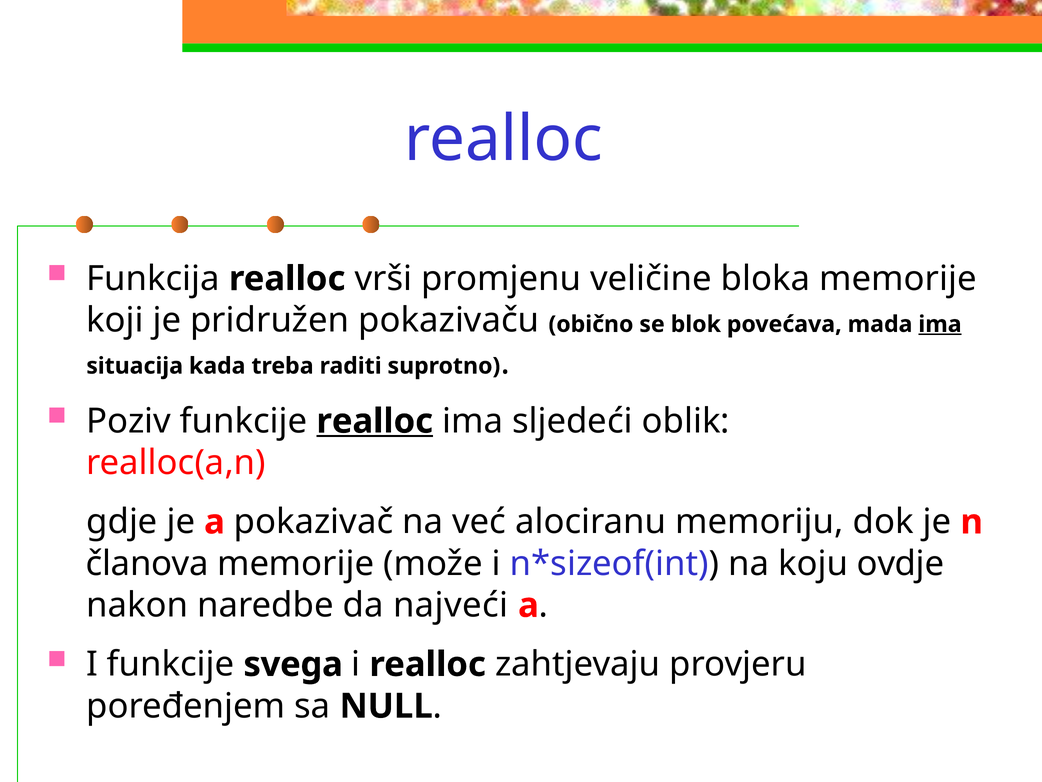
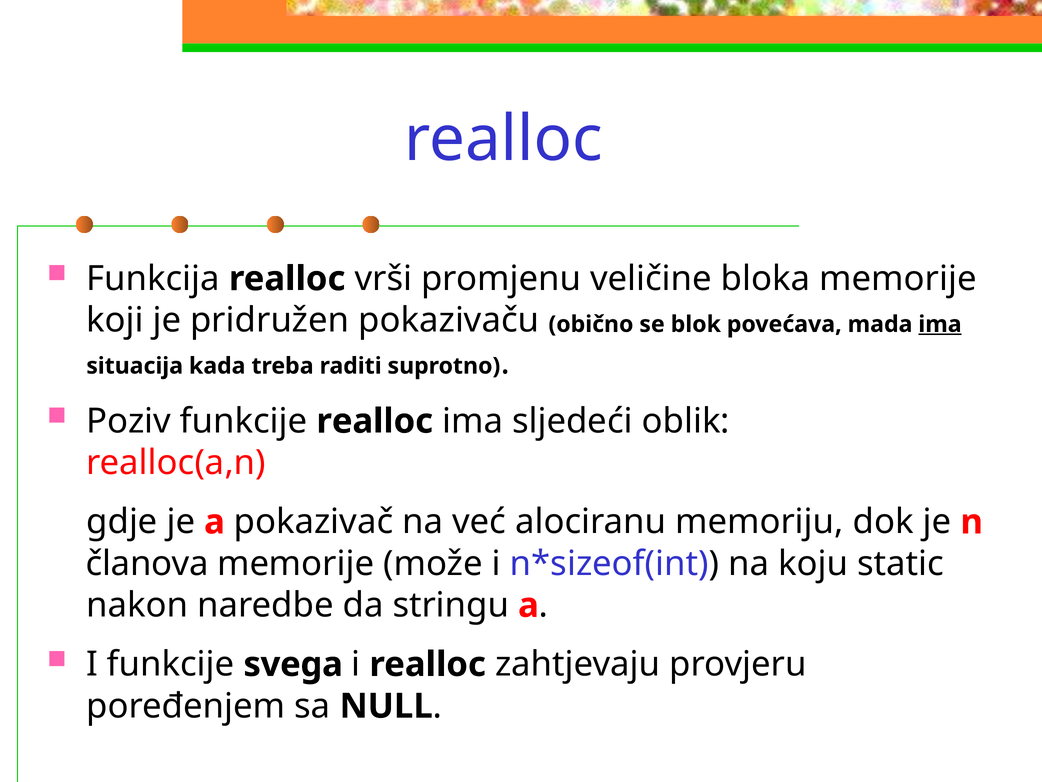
realloc at (375, 421) underline: present -> none
ovdje: ovdje -> static
najveći: najveći -> stringu
